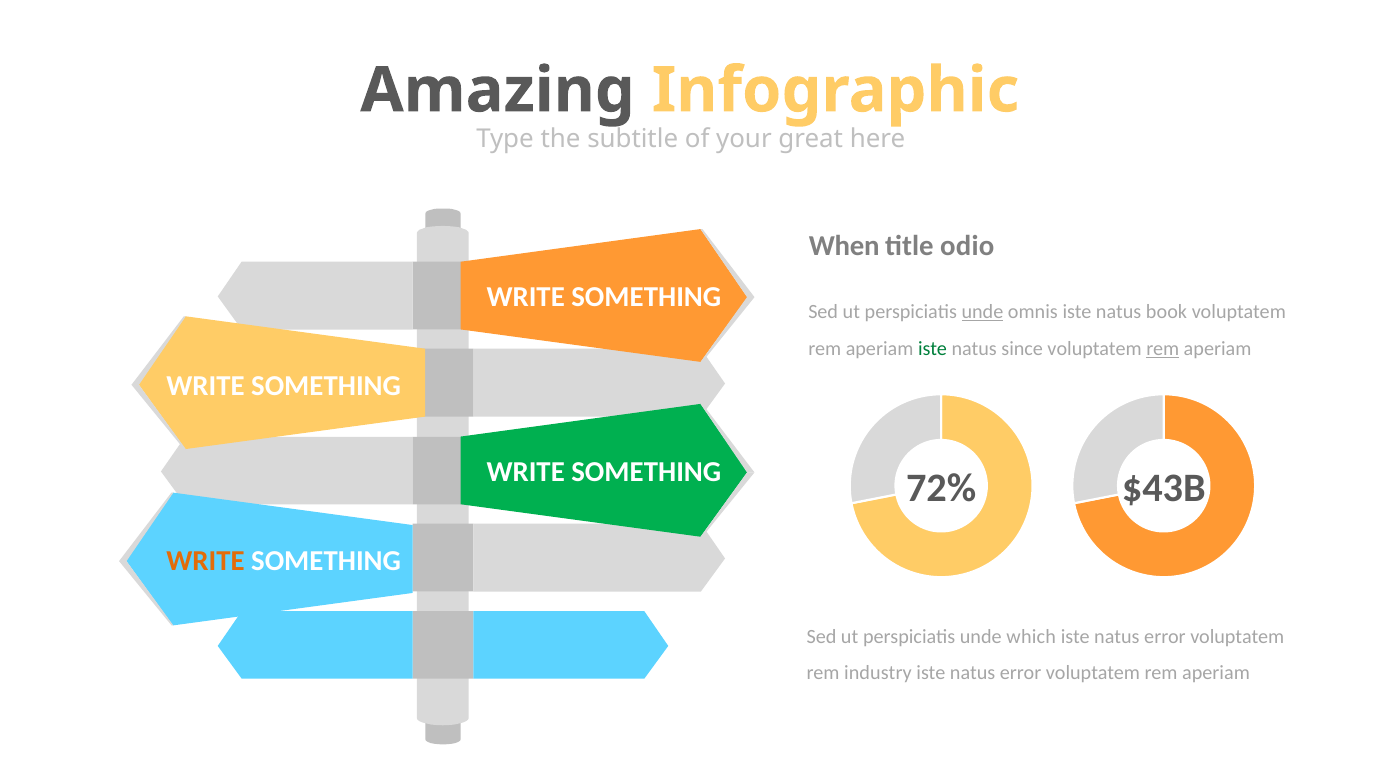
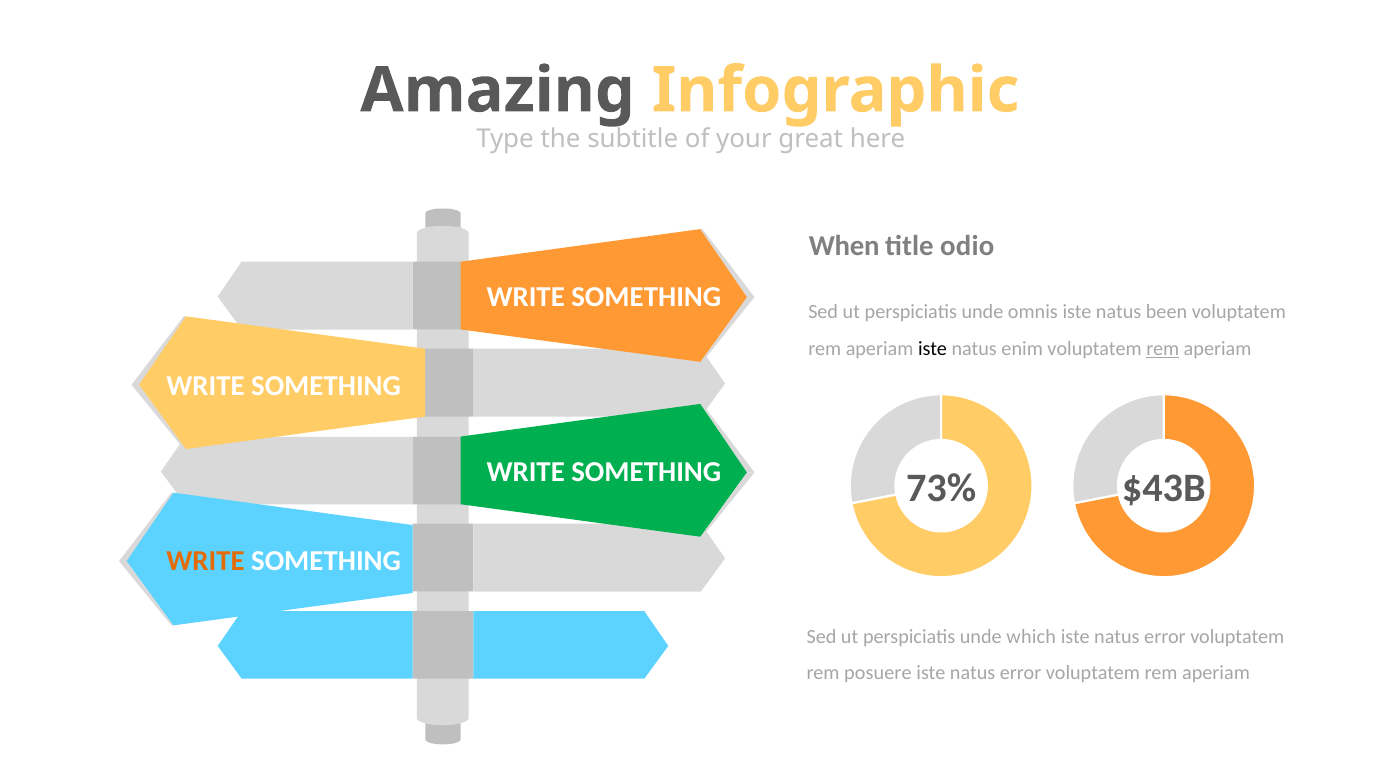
unde at (982, 312) underline: present -> none
book: book -> been
iste at (933, 348) colour: green -> black
since: since -> enim
72%: 72% -> 73%
industry: industry -> posuere
